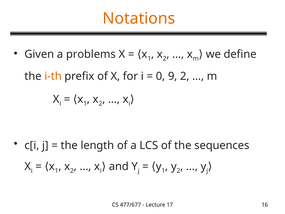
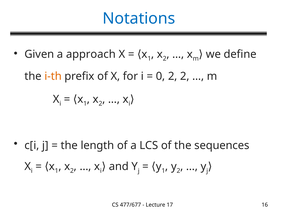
Notations colour: orange -> blue
problems: problems -> approach
0 9: 9 -> 2
